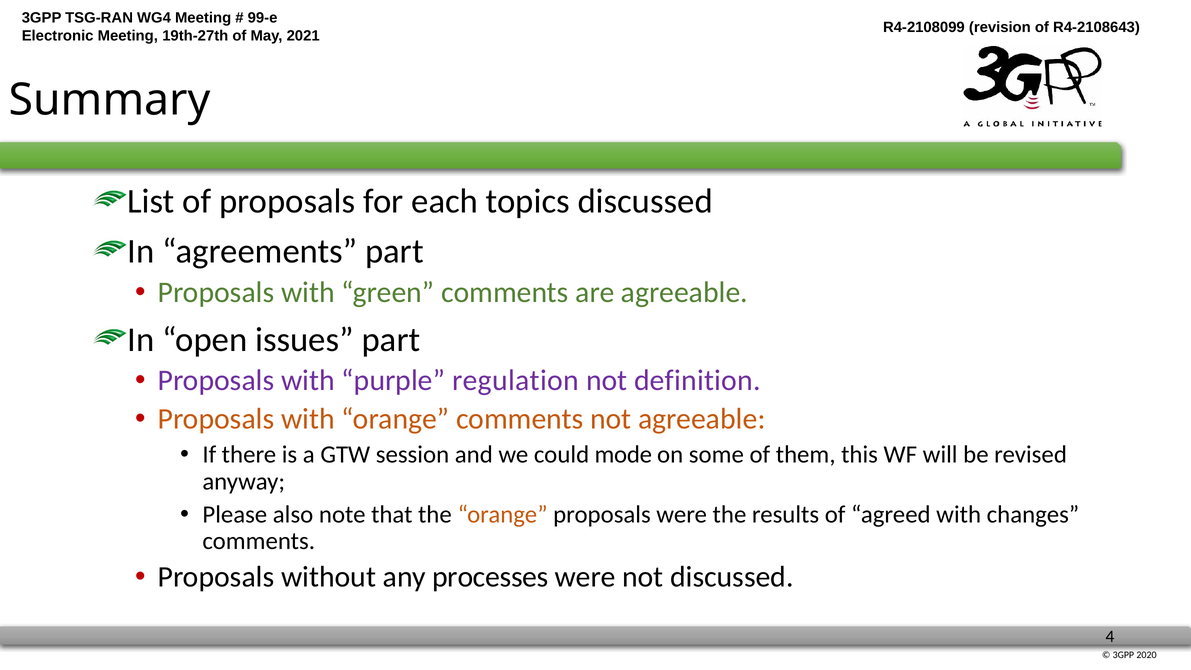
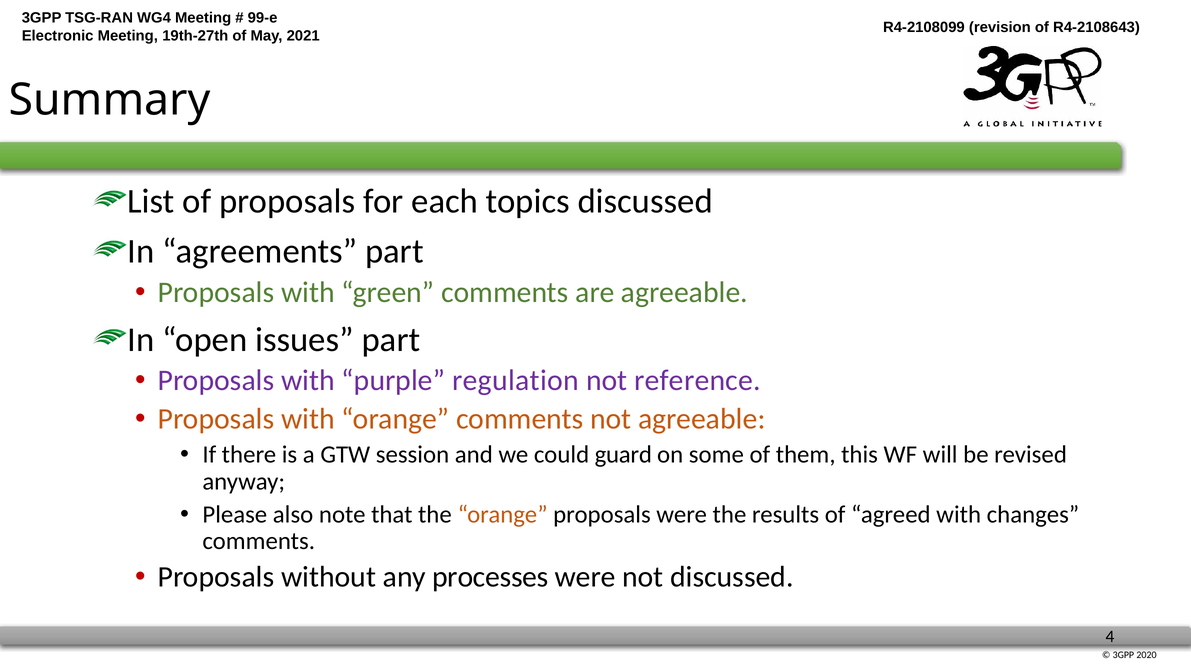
definition: definition -> reference
mode: mode -> guard
